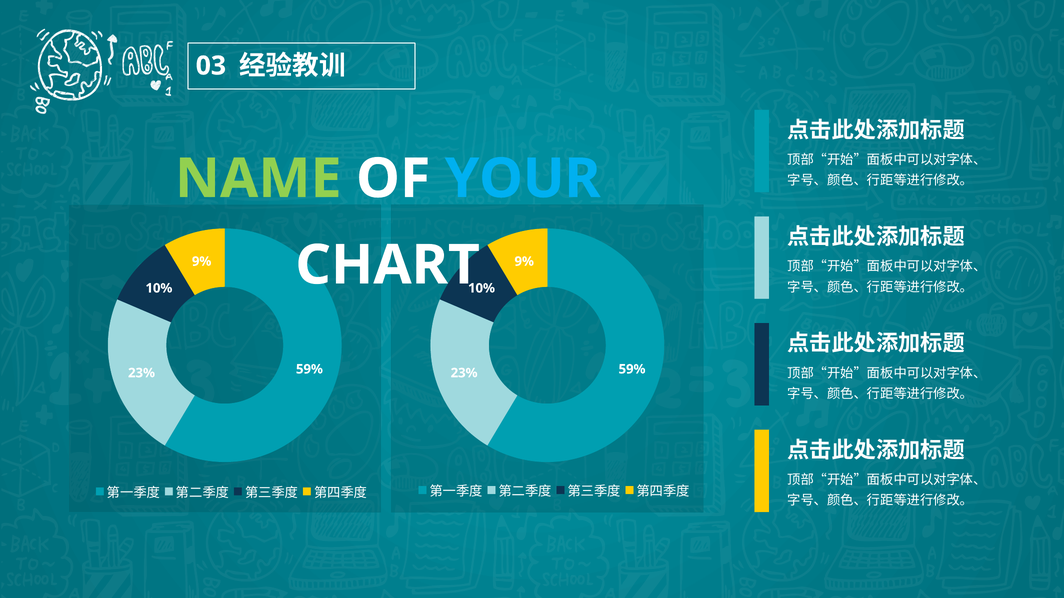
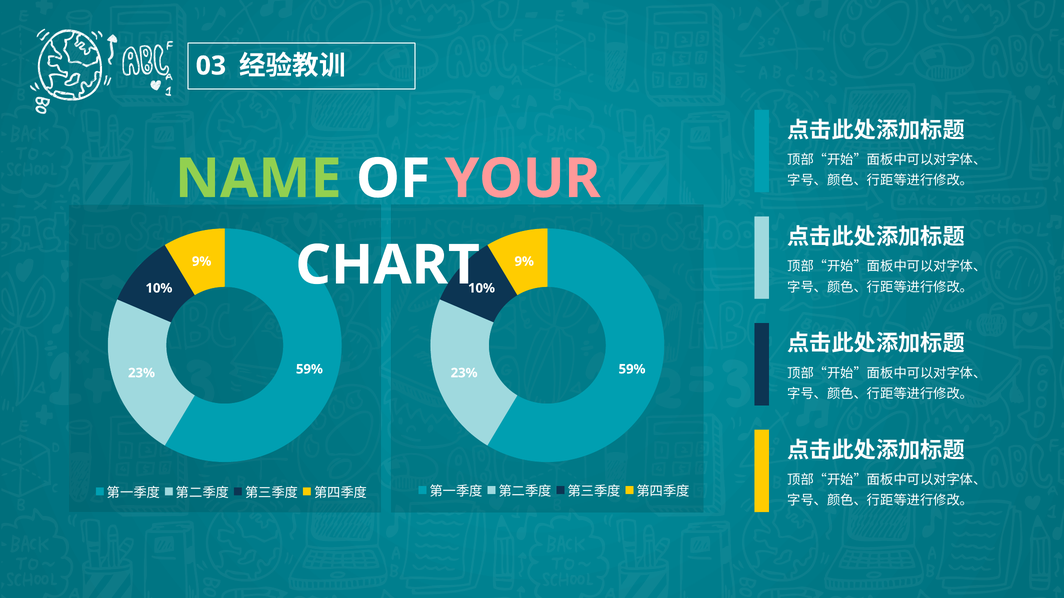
YOUR colour: light blue -> pink
